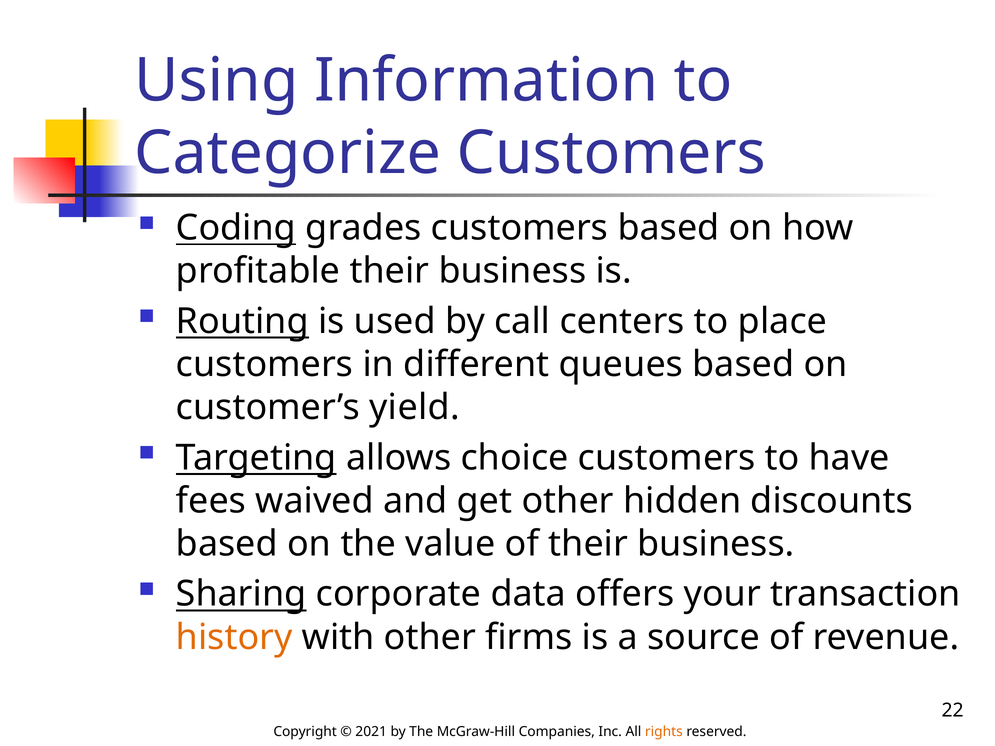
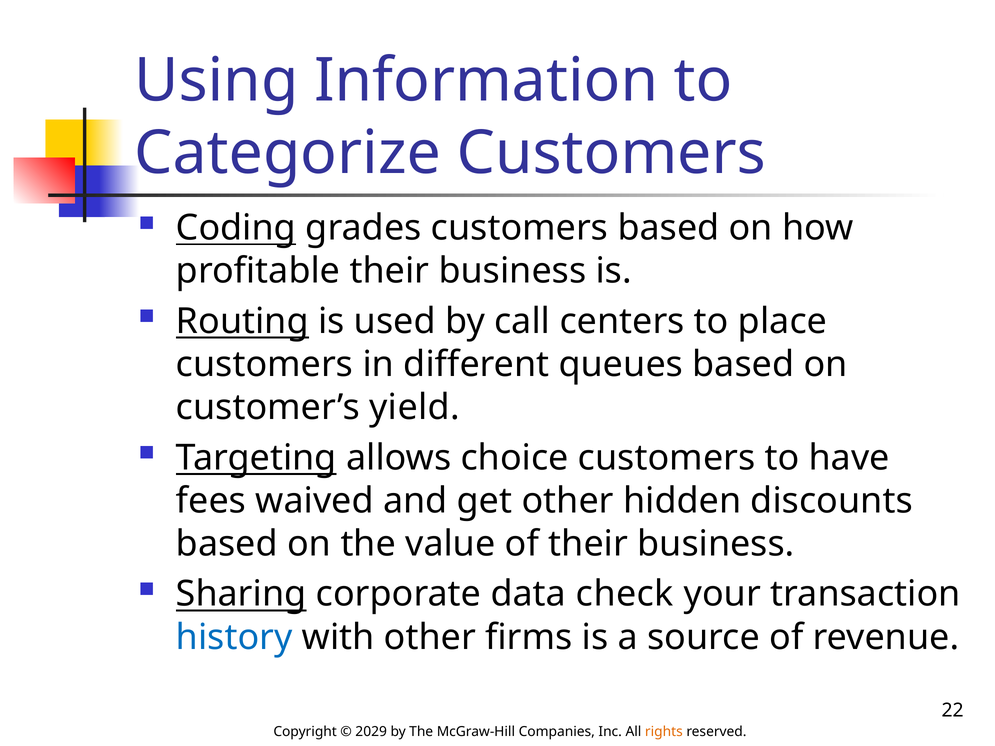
offers: offers -> check
history colour: orange -> blue
2021: 2021 -> 2029
